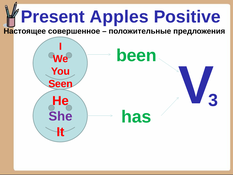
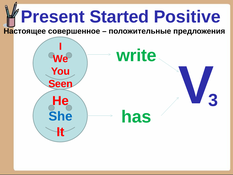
Apples: Apples -> Started
been: been -> write
She colour: purple -> blue
